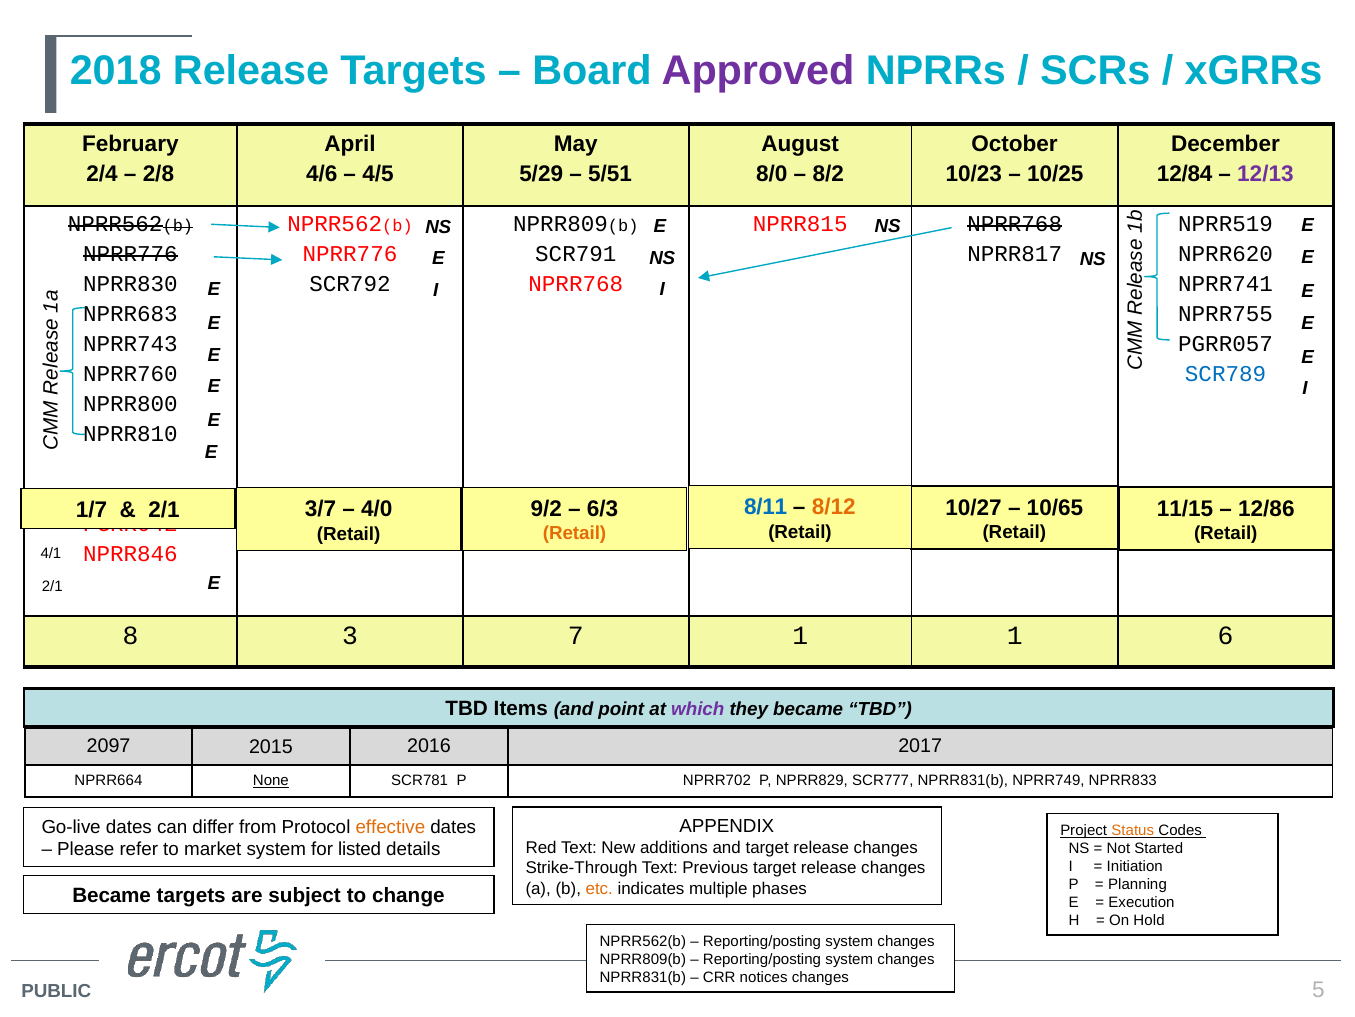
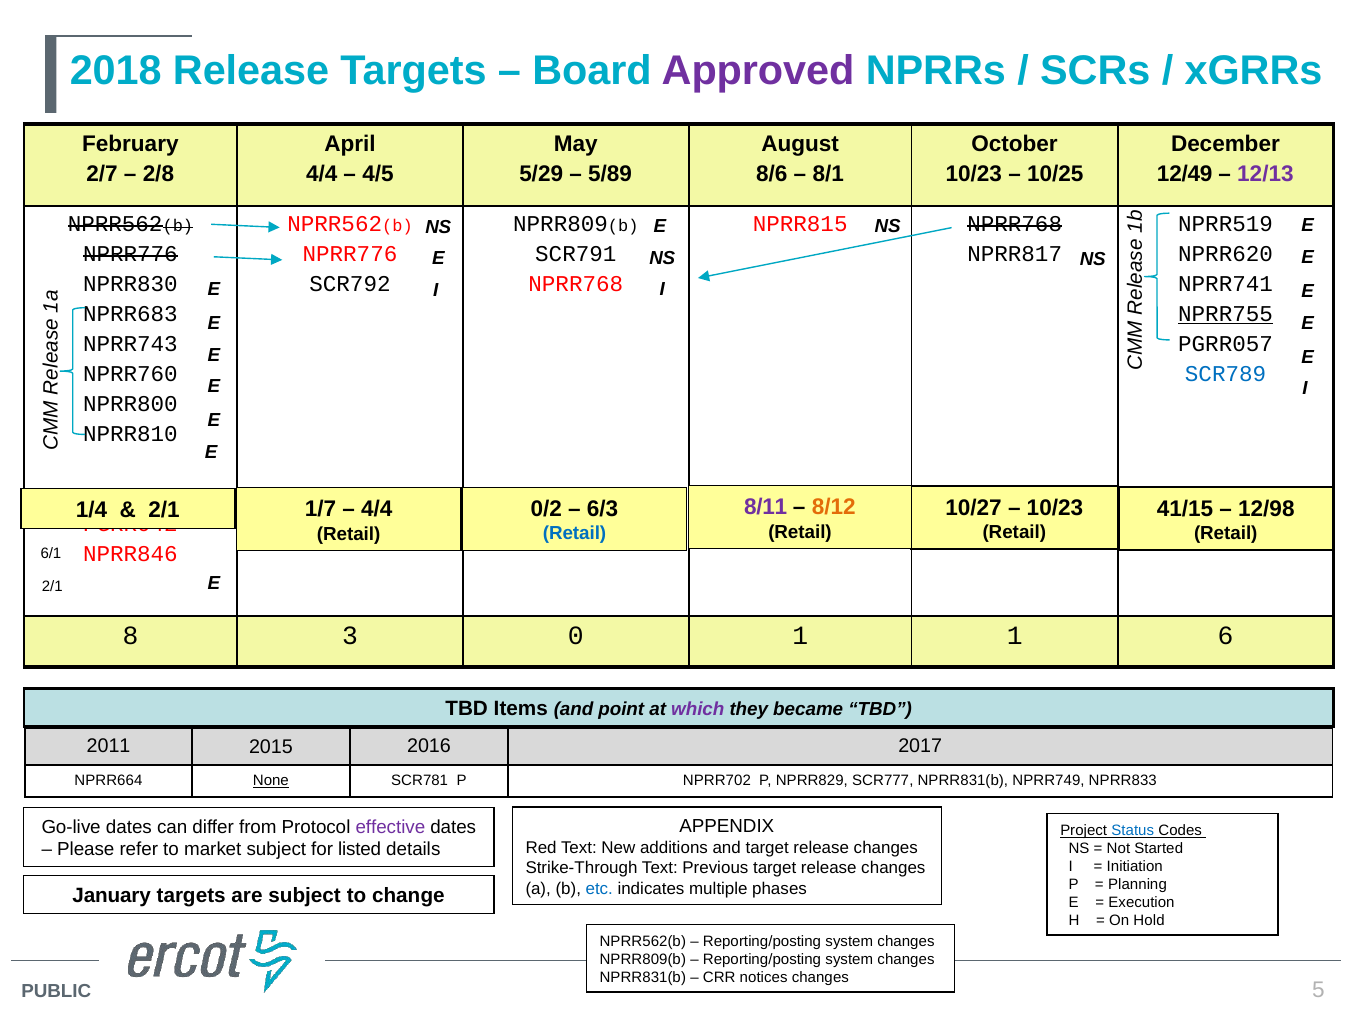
2/4: 2/4 -> 2/7
4/6 at (322, 174): 4/6 -> 4/4
5/51: 5/51 -> 5/89
8/0: 8/0 -> 8/6
8/2: 8/2 -> 8/1
12/84: 12/84 -> 12/49
NPRR755 underline: none -> present
8/11 colour: blue -> purple
10/65 at (1055, 507): 10/65 -> 10/23
11/15: 11/15 -> 41/15
12/86: 12/86 -> 12/98
9/2: 9/2 -> 0/2
3/7: 3/7 -> 1/7
4/0 at (377, 509): 4/0 -> 4/4
1/7: 1/7 -> 1/4
Retail at (575, 533) colour: orange -> blue
4/1: 4/1 -> 6/1
7: 7 -> 0
2097: 2097 -> 2011
effective colour: orange -> purple
Status colour: orange -> blue
market system: system -> subject
etc colour: orange -> blue
Became at (112, 895): Became -> January
